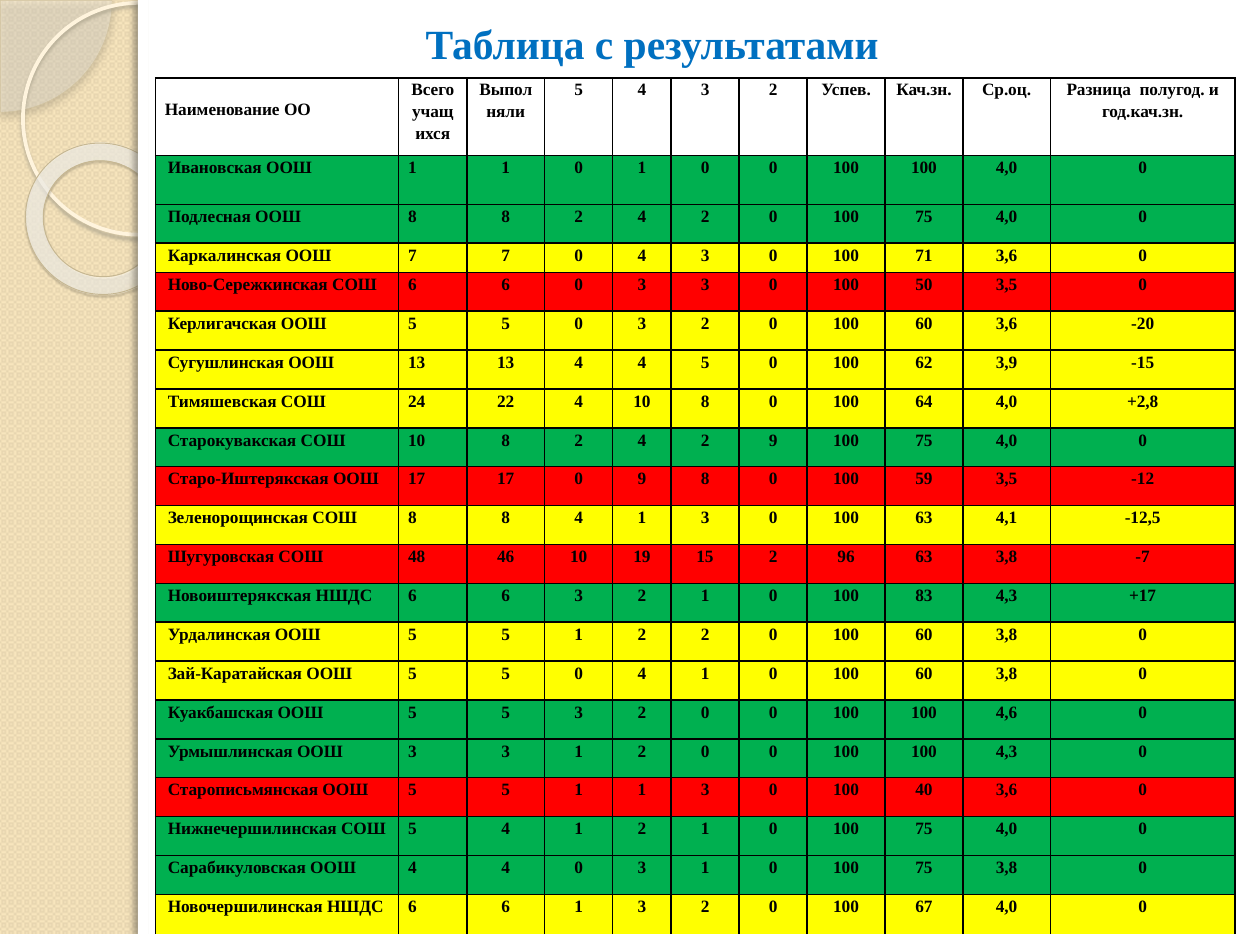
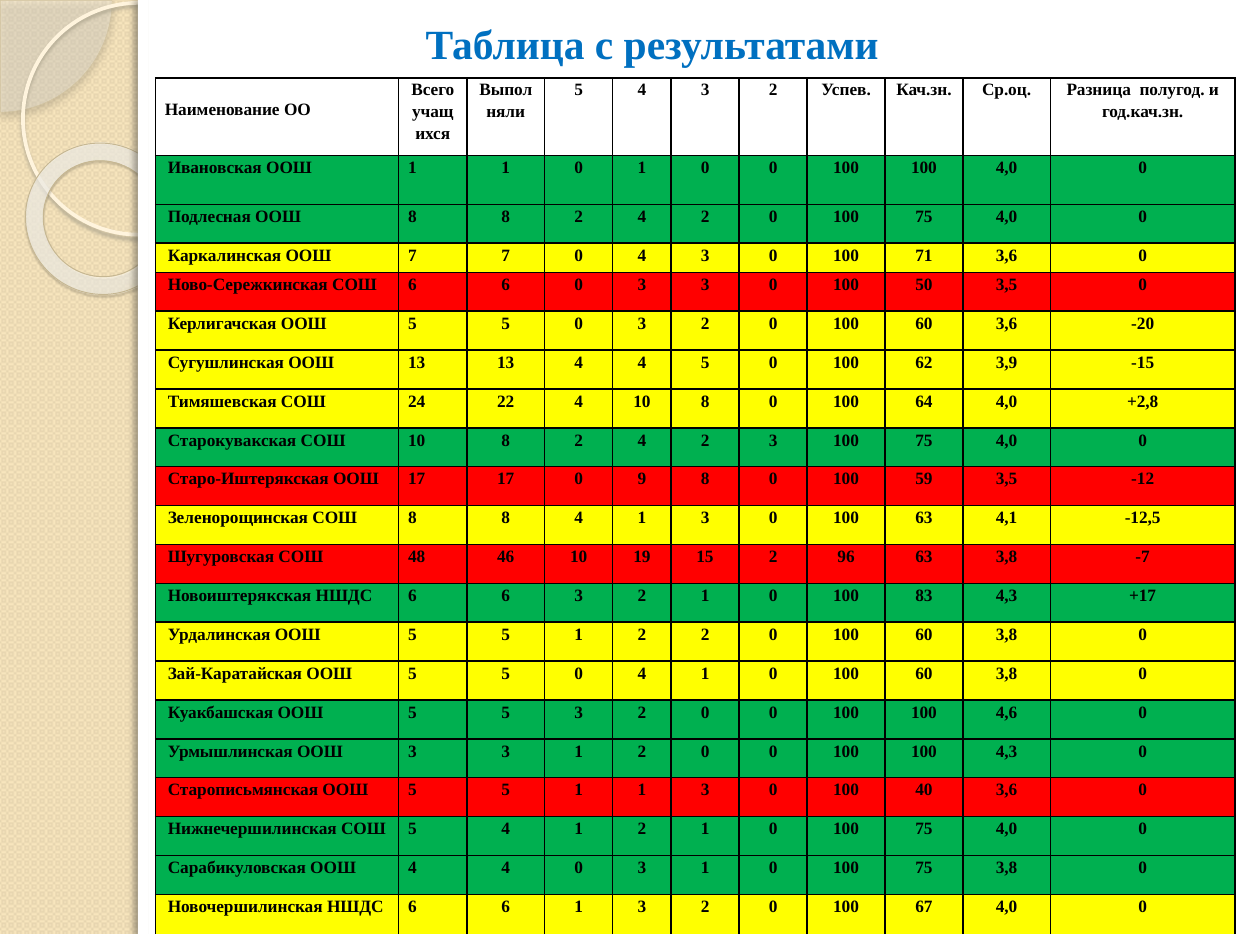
2 9: 9 -> 3
